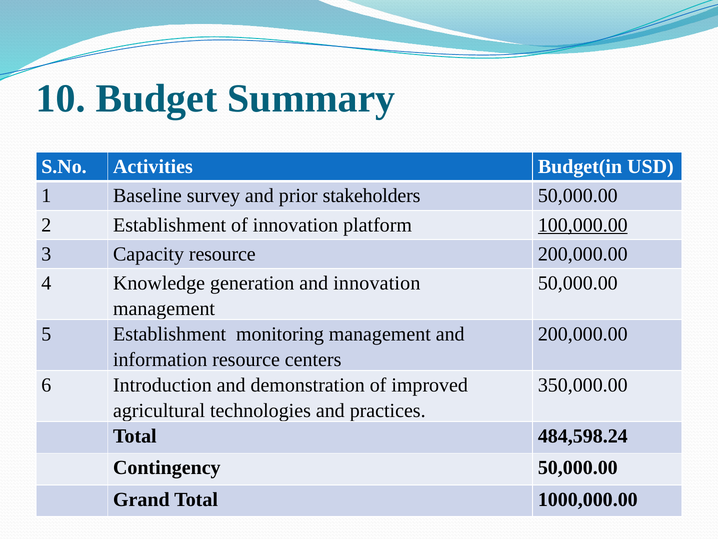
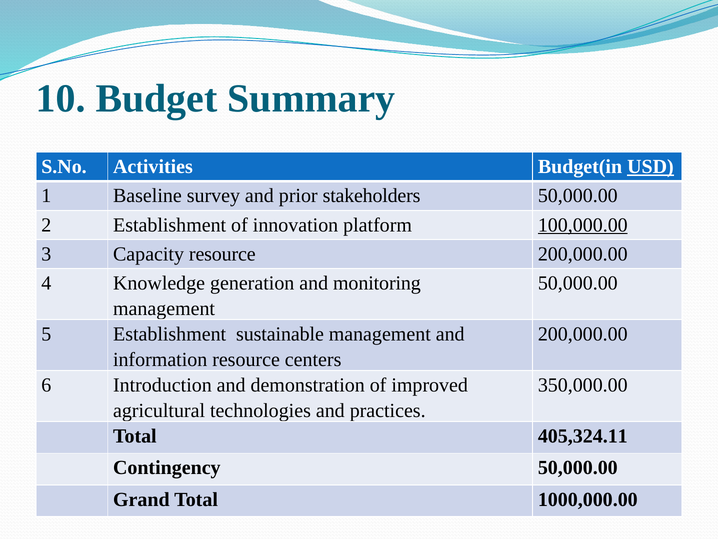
USD underline: none -> present
and innovation: innovation -> monitoring
monitoring: monitoring -> sustainable
484,598.24: 484,598.24 -> 405,324.11
